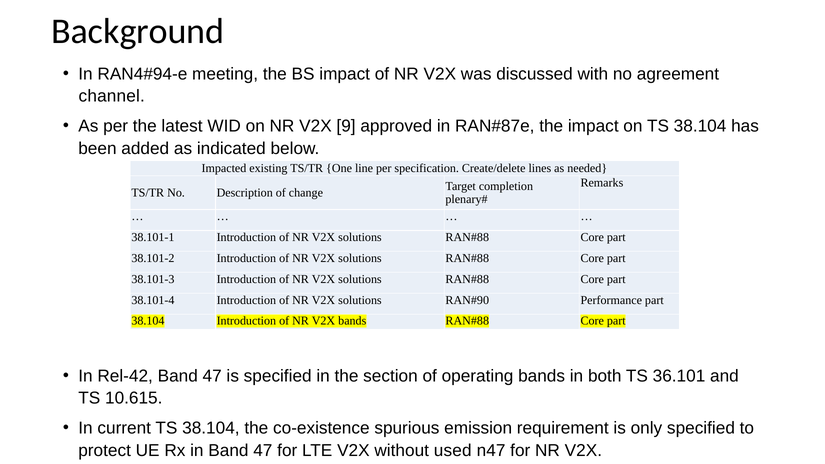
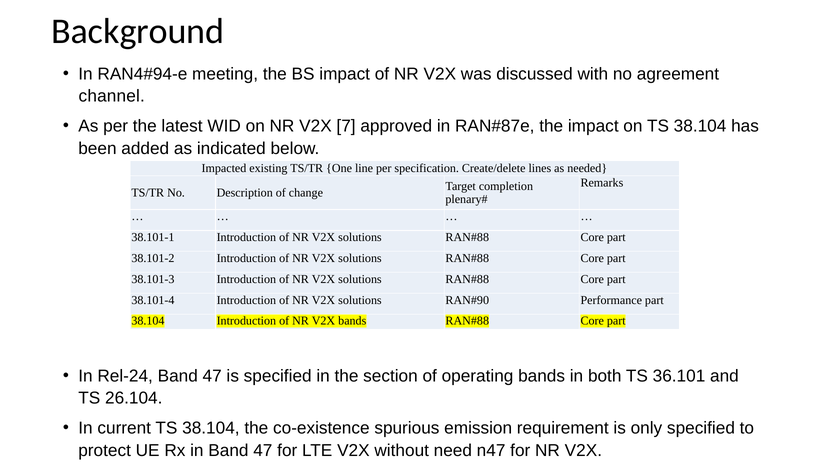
9: 9 -> 7
Rel-42: Rel-42 -> Rel-24
10.615: 10.615 -> 26.104
used: used -> need
